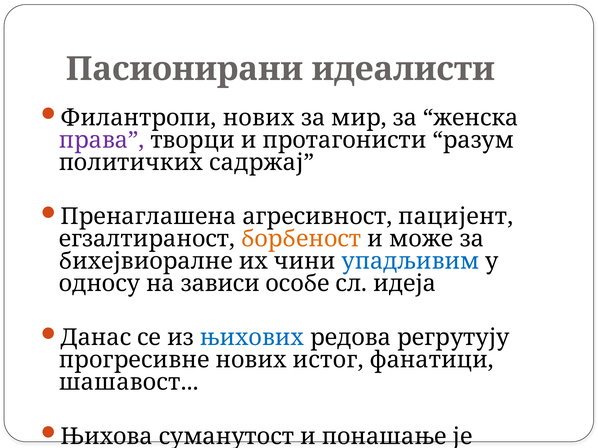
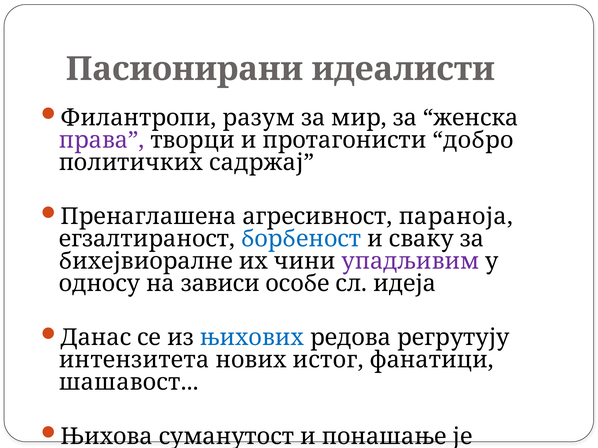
Филантропи нових: нових -> разум
разум: разум -> добро
пацијент: пацијент -> параноја
борбеност colour: orange -> blue
може: може -> сваку
упадљивим colour: blue -> purple
прогресивне: прогресивне -> интензитета
